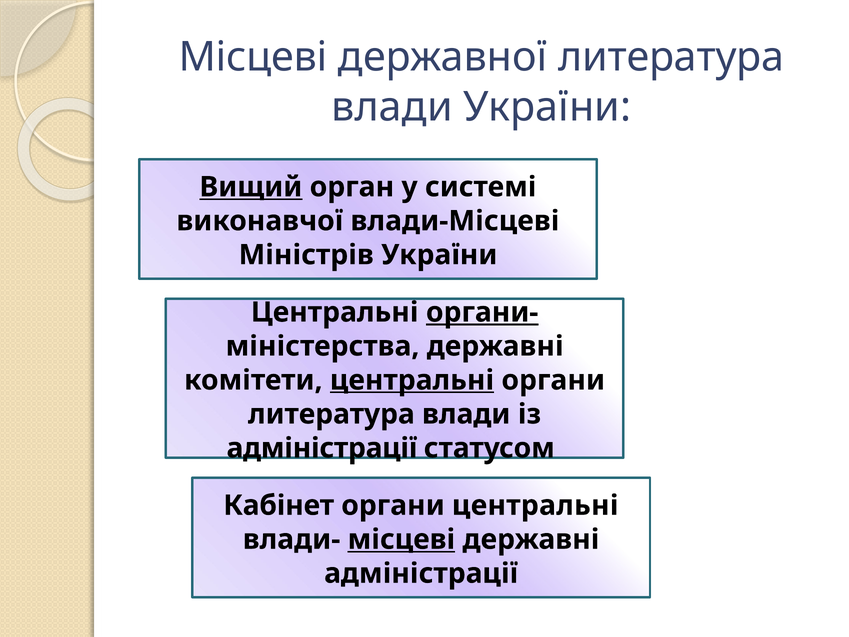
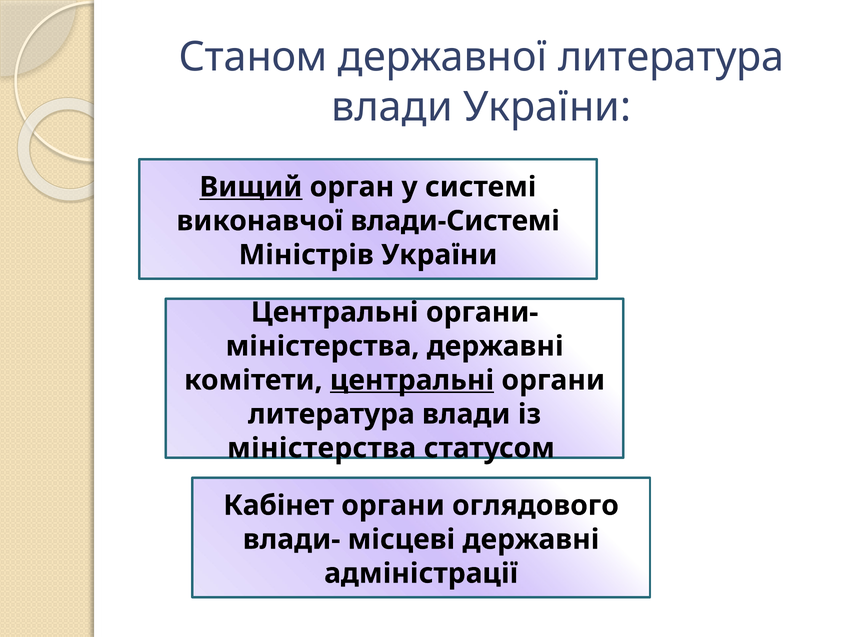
Місцеві at (253, 57): Місцеві -> Станом
влади-Місцеві: влади-Місцеві -> влади-Системі
органи- underline: present -> none
адміністрації at (322, 448): адміністрації -> міністерства
органи центральні: центральні -> оглядового
місцеві at (401, 539) underline: present -> none
